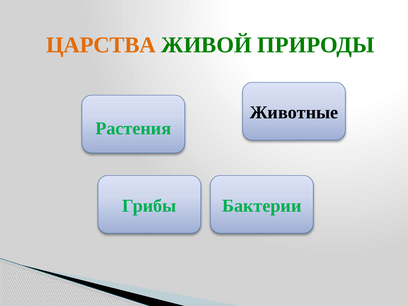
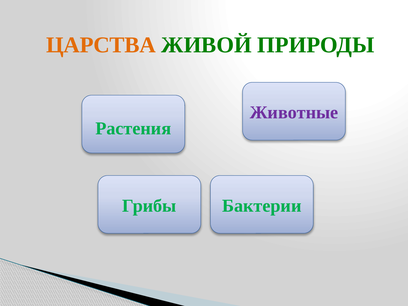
Животные colour: black -> purple
